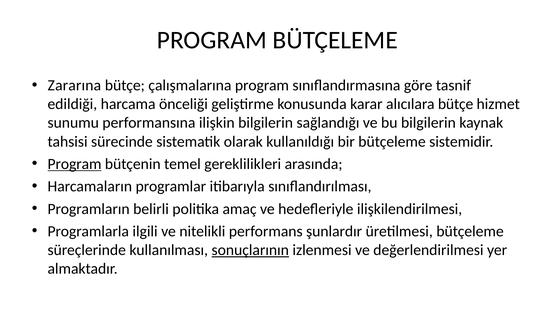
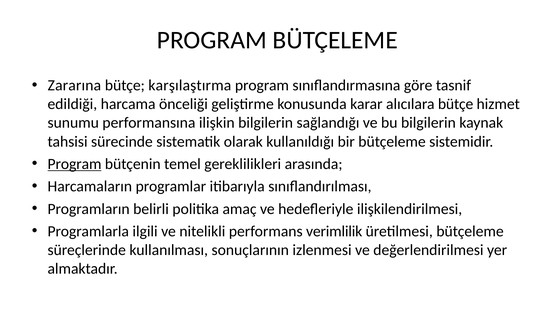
çalışmalarına: çalışmalarına -> karşılaştırma
şunlardır: şunlardır -> verimlilik
sonuçlarının underline: present -> none
